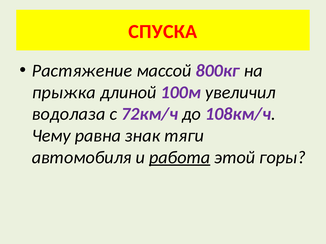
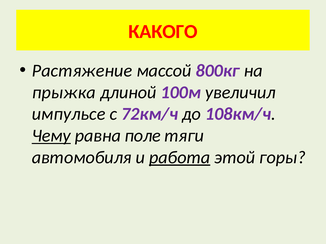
СПУСКА: СПУСКА -> КАКОГО
водолаза: водолаза -> импульсе
Чему underline: none -> present
знак: знак -> поле
